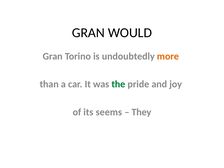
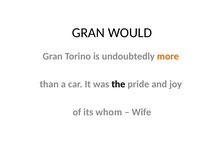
the colour: green -> black
seems: seems -> whom
They: They -> Wife
